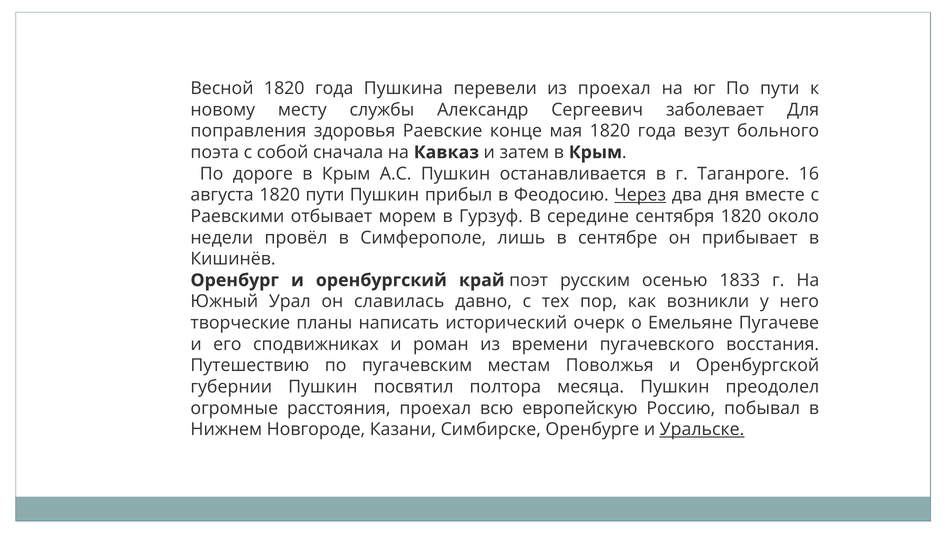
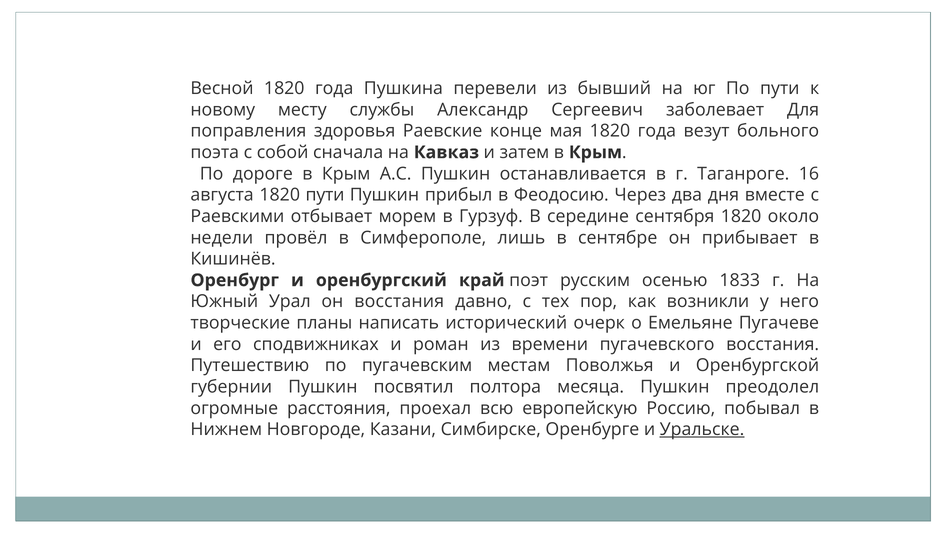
из проехал: проехал -> бывший
Через underline: present -> none
он славилась: славилась -> восстания
